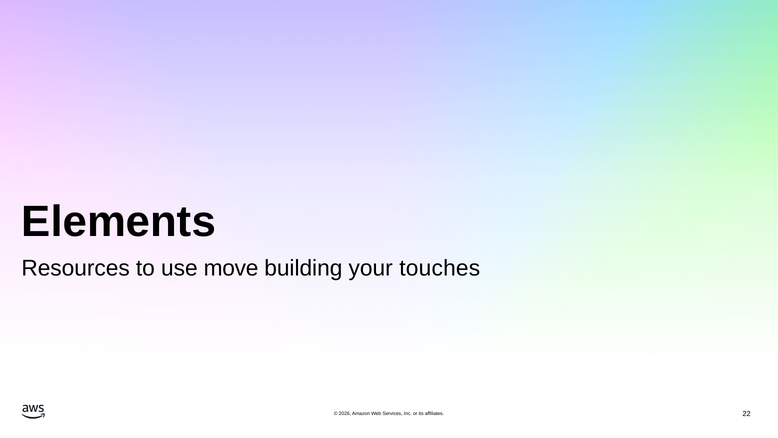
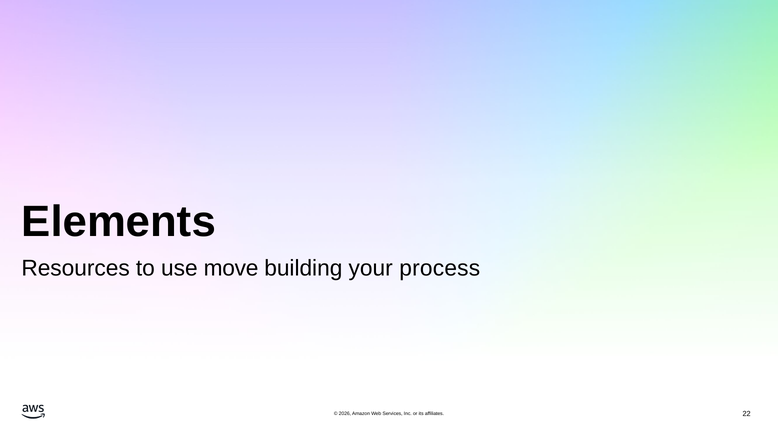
touches: touches -> process
